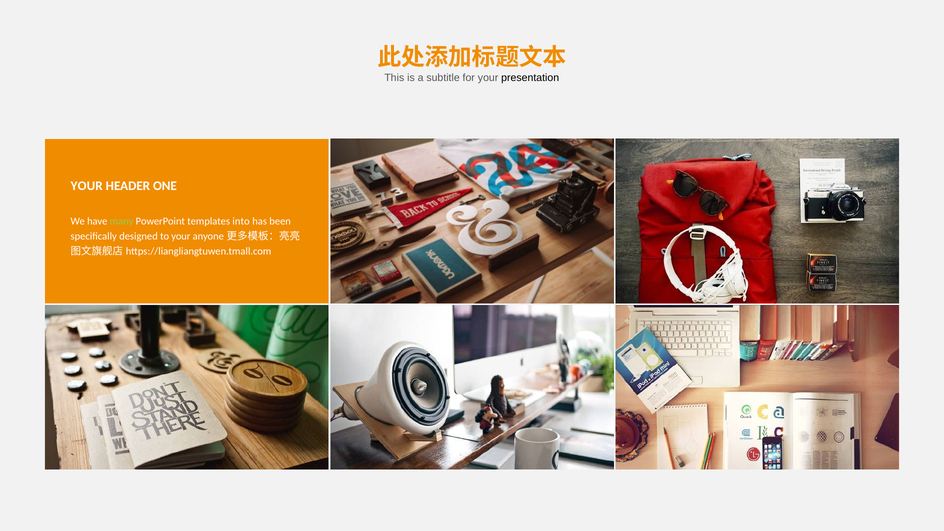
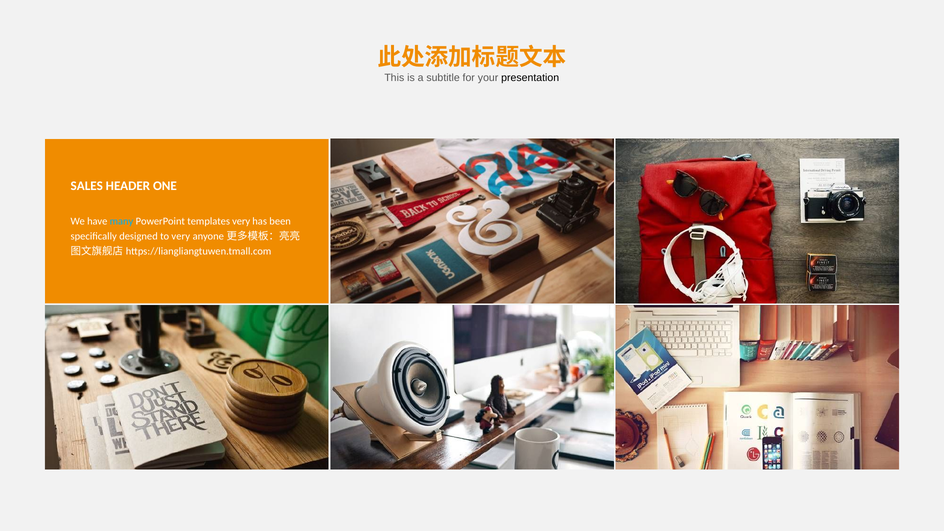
YOUR at (87, 186): YOUR -> SALES
many colour: light green -> light blue
templates into: into -> very
to your: your -> very
